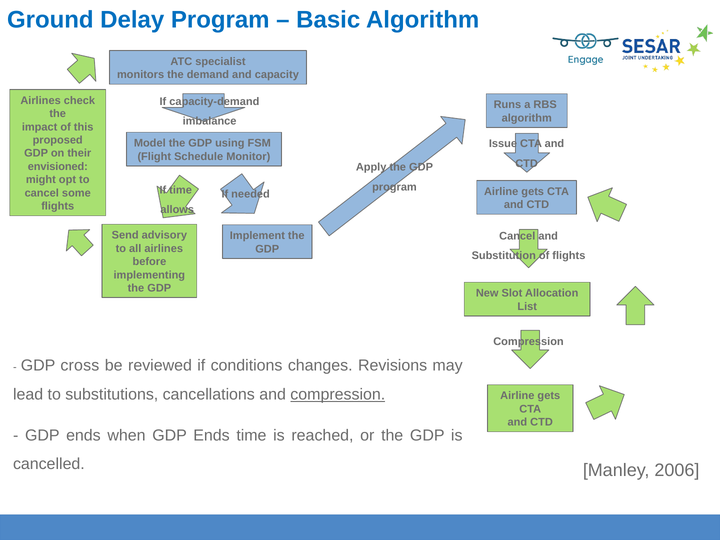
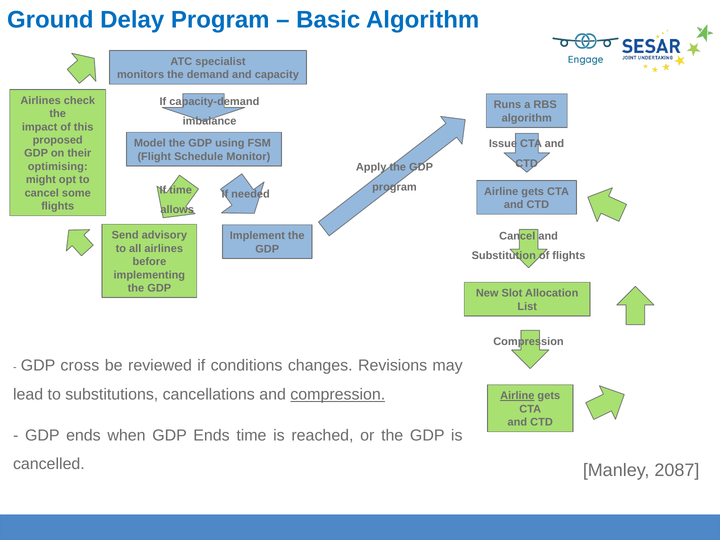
envisioned: envisioned -> optimising
Airline at (517, 396) underline: none -> present
2006: 2006 -> 2087
